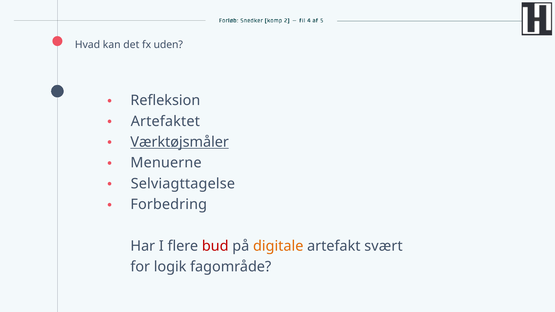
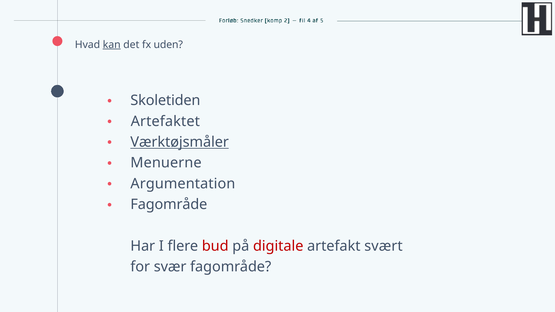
kan underline: none -> present
Refleksion: Refleksion -> Skoletiden
Selviagttagelse: Selviagttagelse -> Argumentation
Forbedring at (169, 205): Forbedring -> Fagområde
digitale colour: orange -> red
logik: logik -> svær
